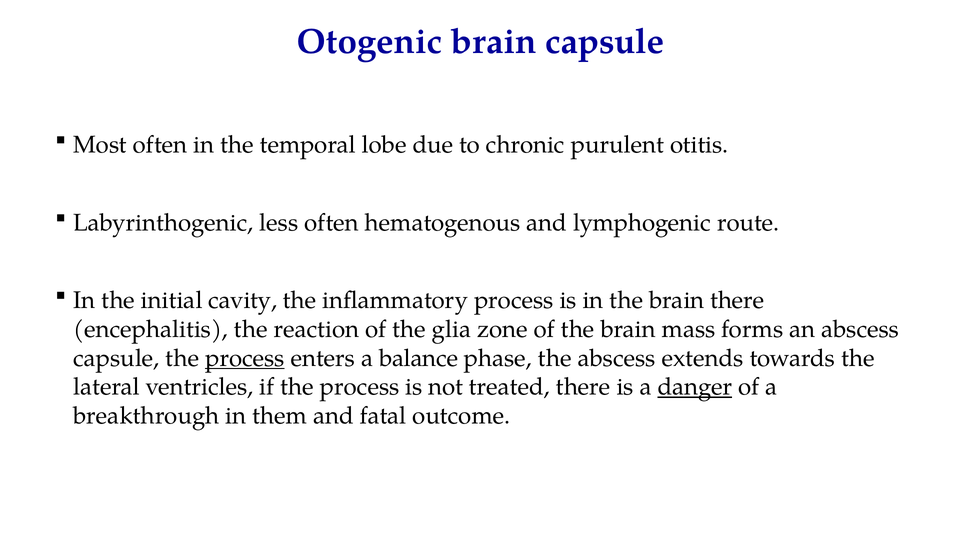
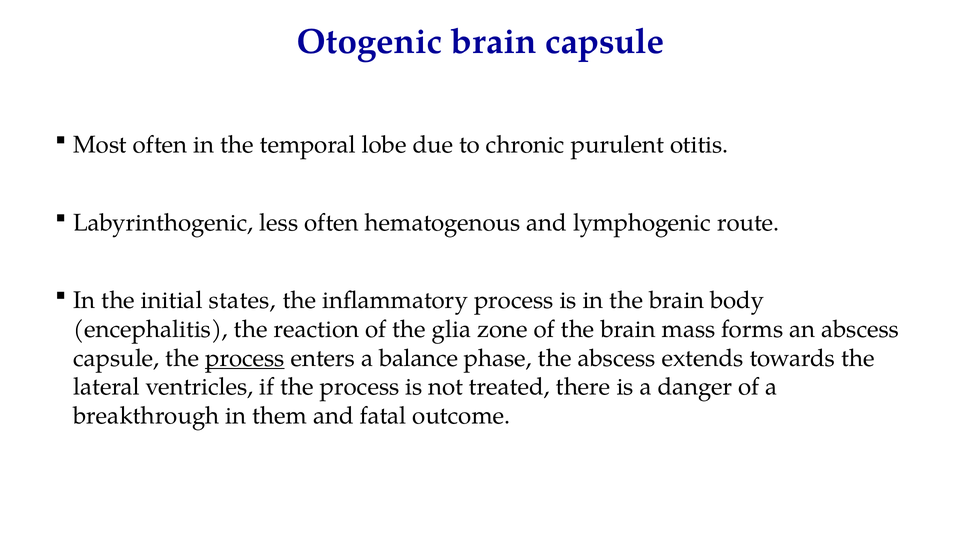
cavity: cavity -> states
brain there: there -> body
danger underline: present -> none
